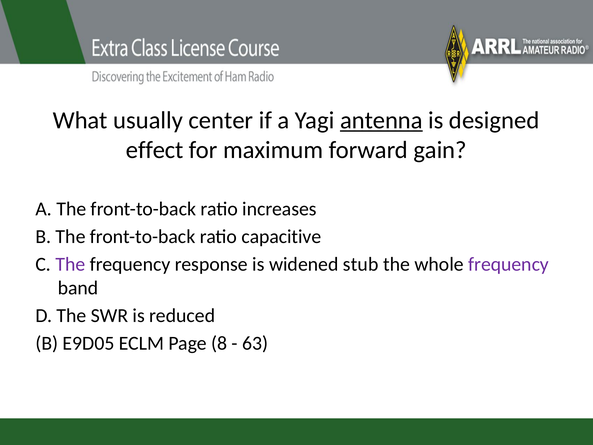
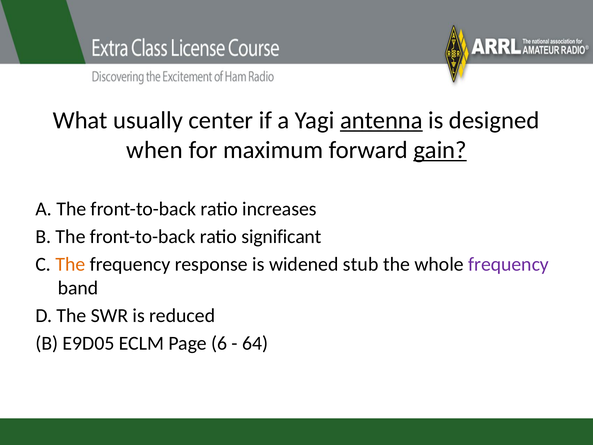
effect: effect -> when
gain underline: none -> present
capacitive: capacitive -> significant
The at (70, 264) colour: purple -> orange
8: 8 -> 6
63: 63 -> 64
